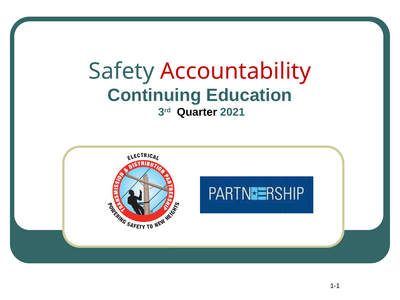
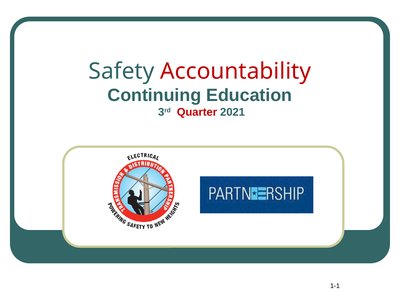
Quarter colour: black -> red
